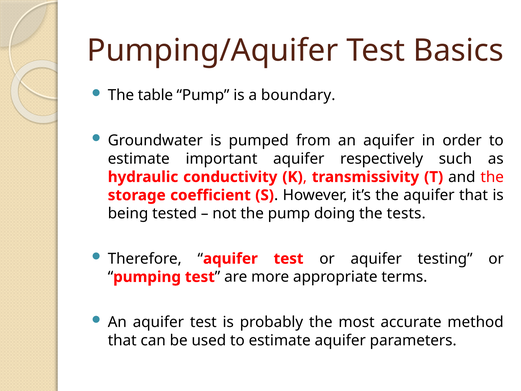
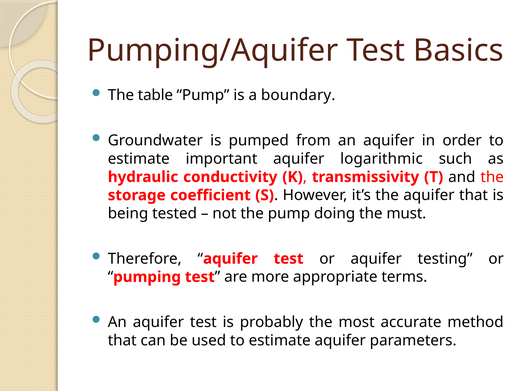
respectively: respectively -> logarithmic
tests: tests -> must
